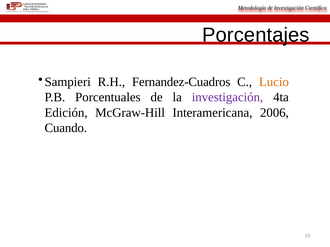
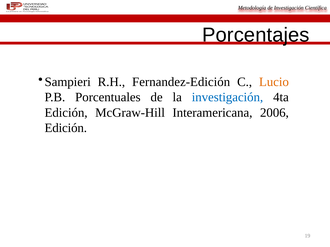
Fernandez-Cuadros: Fernandez-Cuadros -> Fernandez-Edición
investigación at (227, 97) colour: purple -> blue
Cuando at (66, 128): Cuando -> Edición
